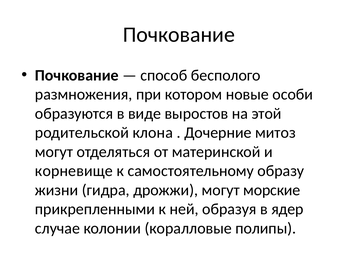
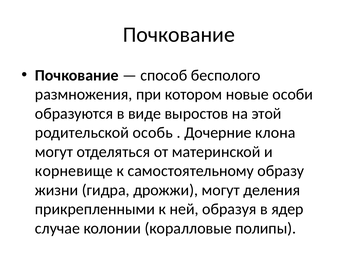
клона: клона -> особь
митоз: митоз -> клона
морские: морские -> деления
